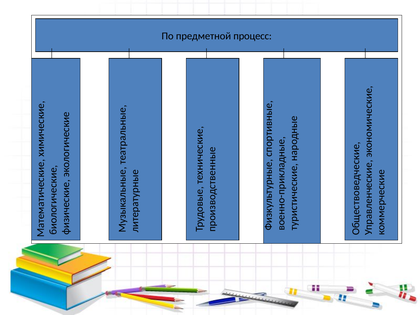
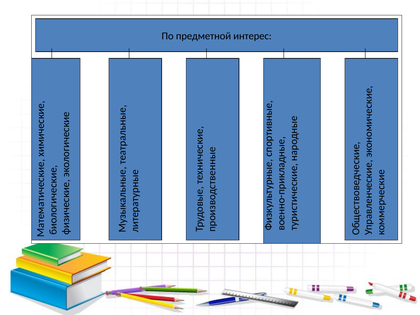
процесс: процесс -> интерес
